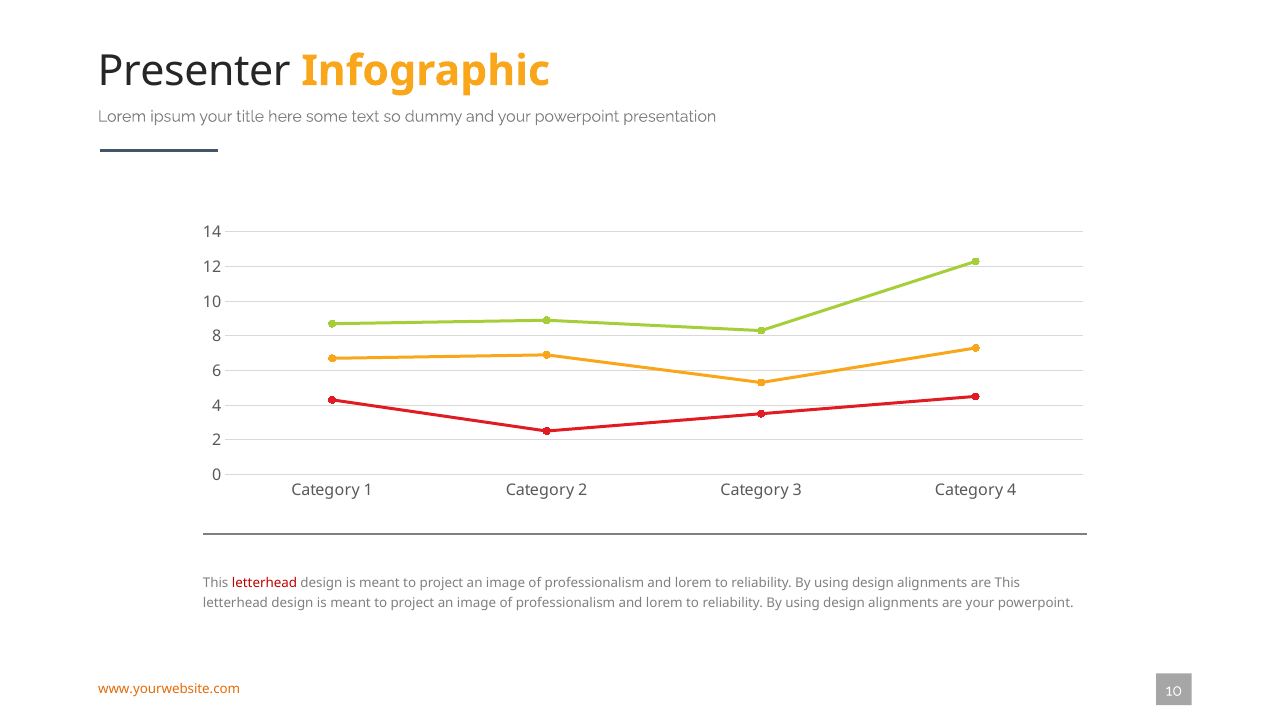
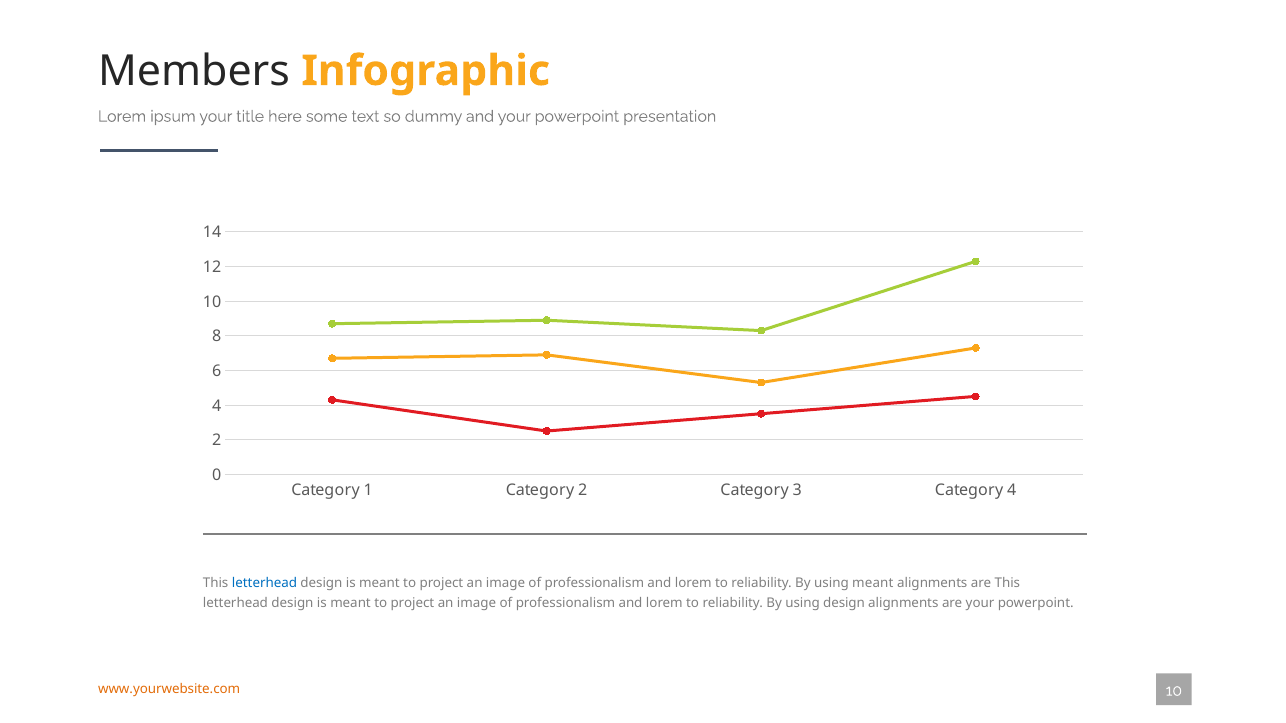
Presenter: Presenter -> Members
letterhead at (264, 583) colour: red -> blue
design at (873, 583): design -> meant
